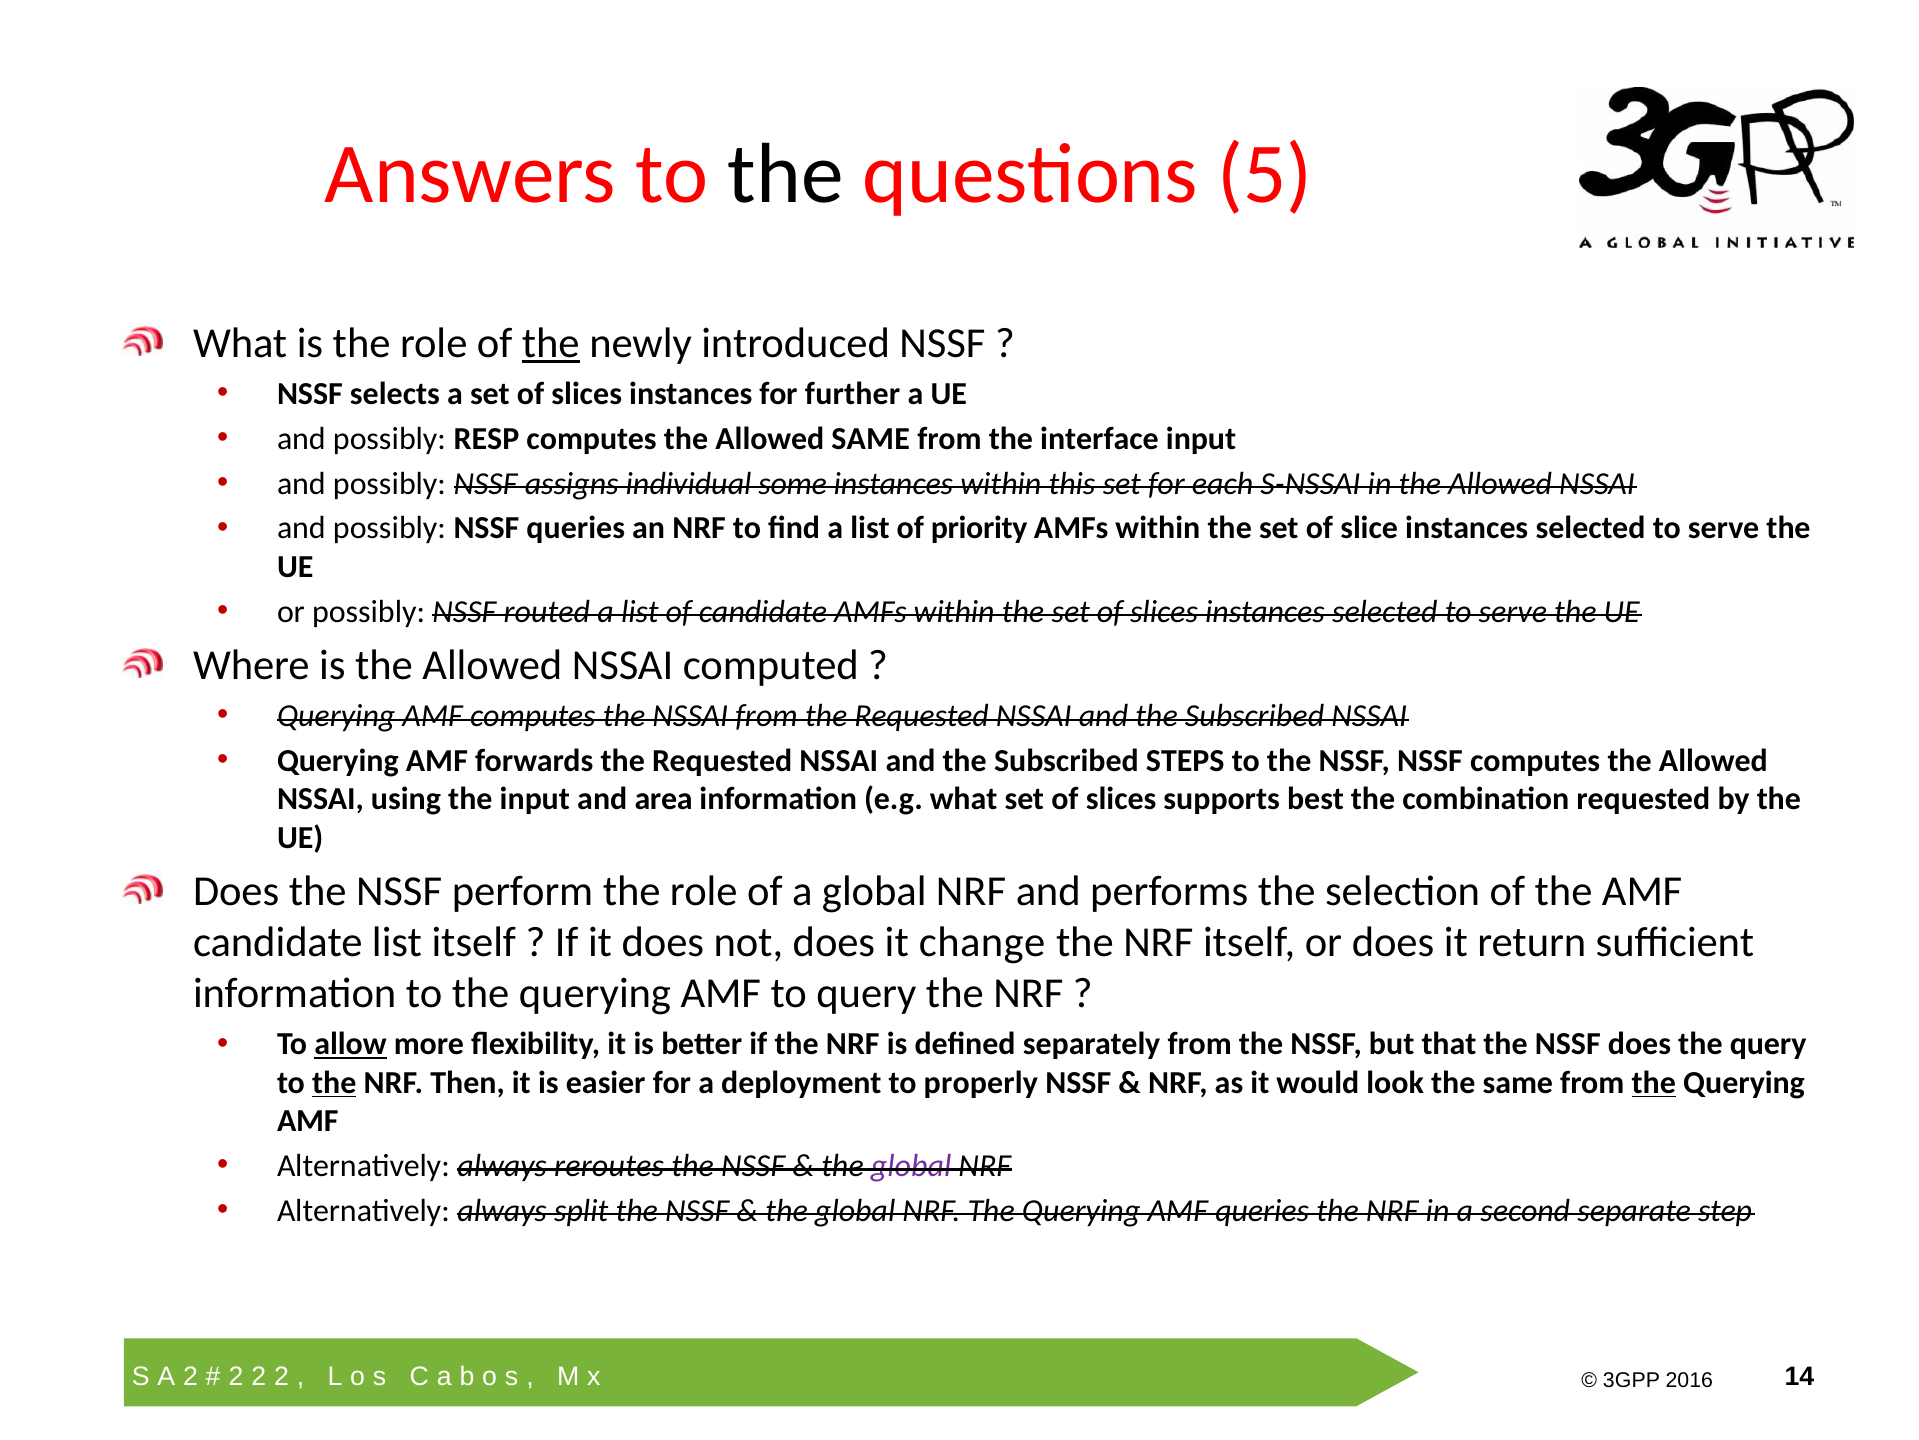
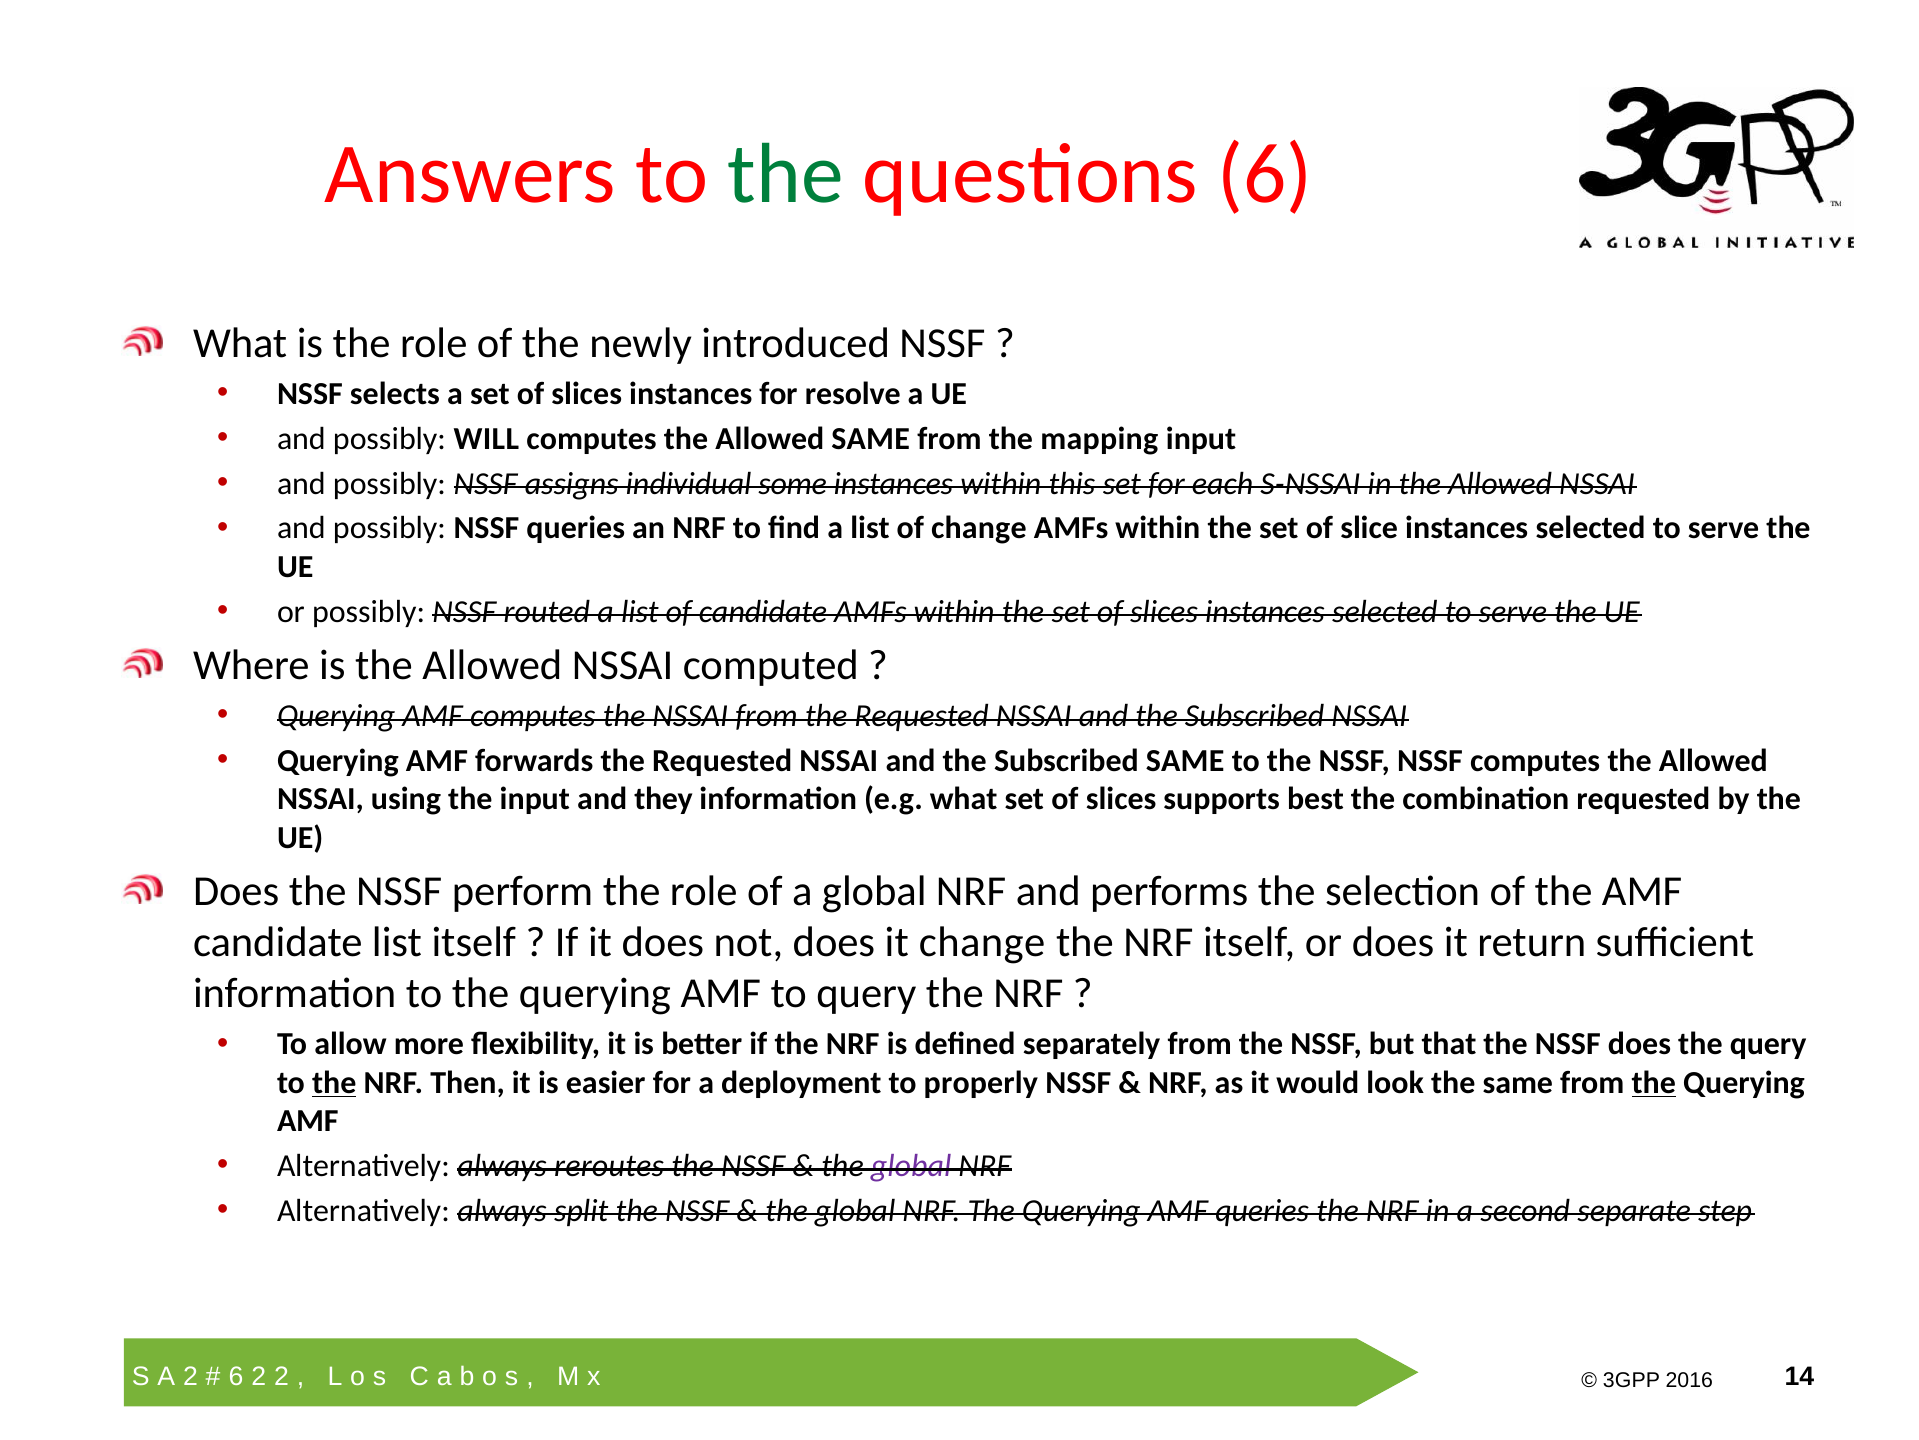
the at (786, 174) colour: black -> green
questions 5: 5 -> 6
the at (551, 343) underline: present -> none
further: further -> resolve
RESP: RESP -> WILL
interface: interface -> mapping
of priority: priority -> change
Subscribed STEPS: STEPS -> SAME
area: area -> they
allow underline: present -> none
2 at (236, 1376): 2 -> 6
